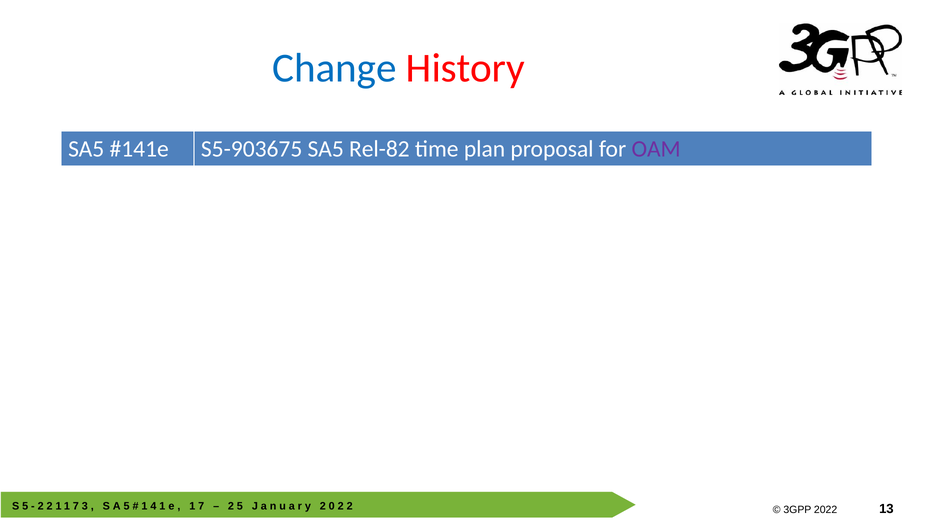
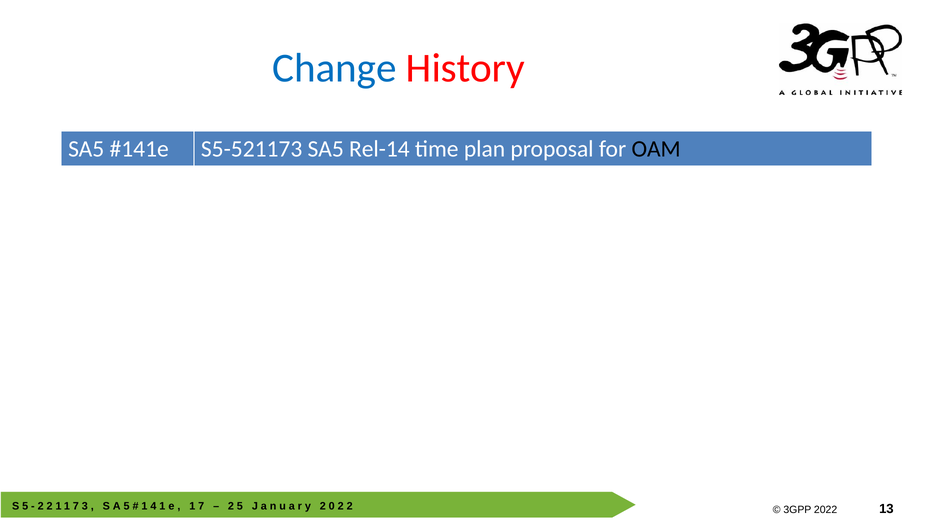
S5-903675: S5-903675 -> S5-521173
Rel-82: Rel-82 -> Rel-14
OAM colour: purple -> black
